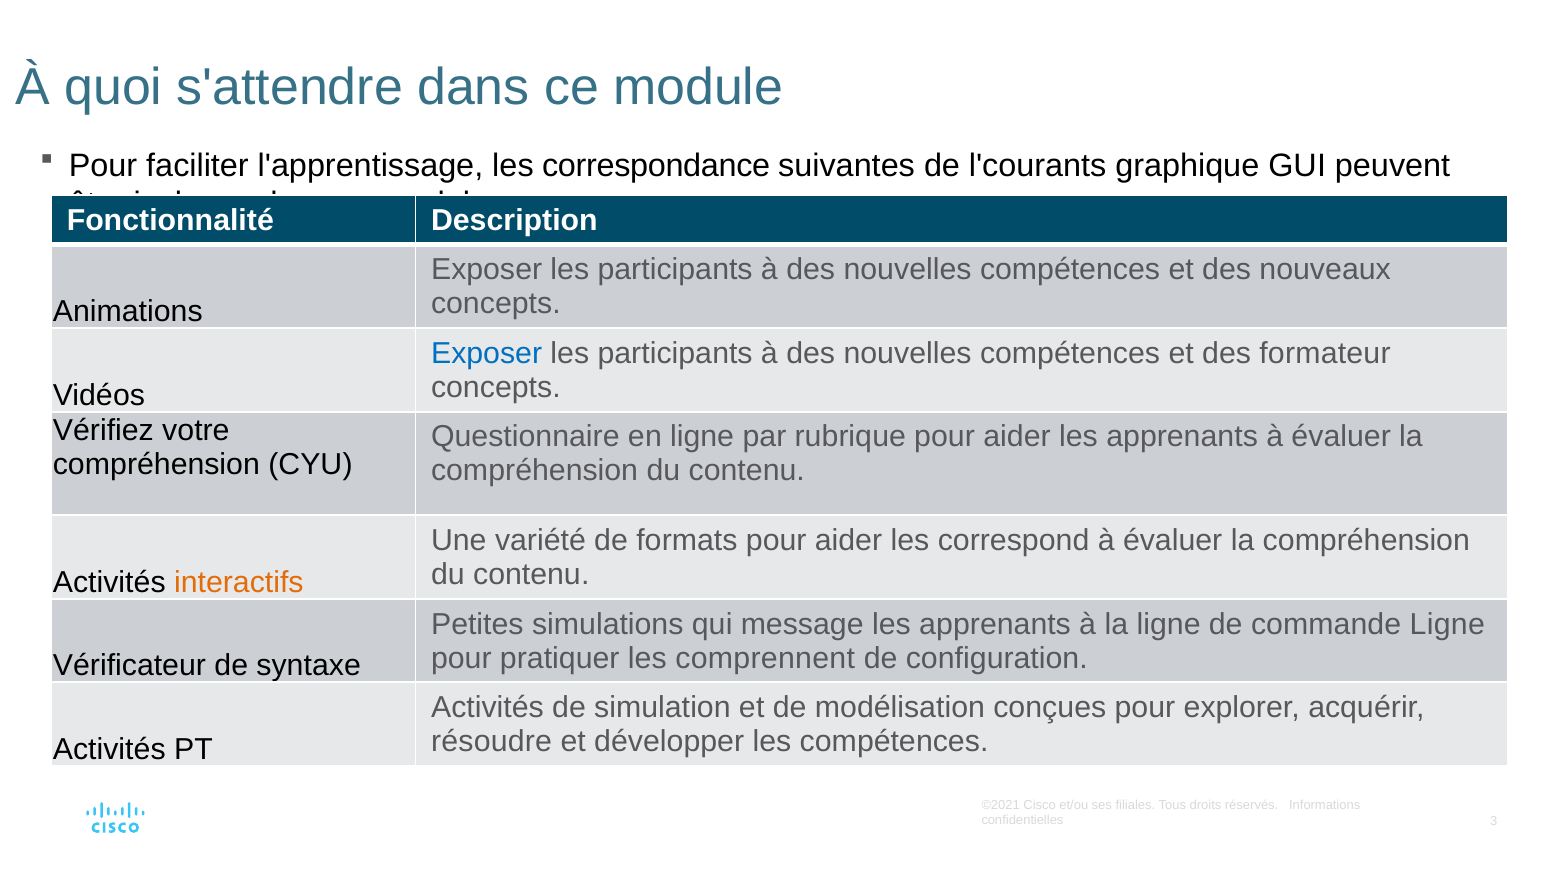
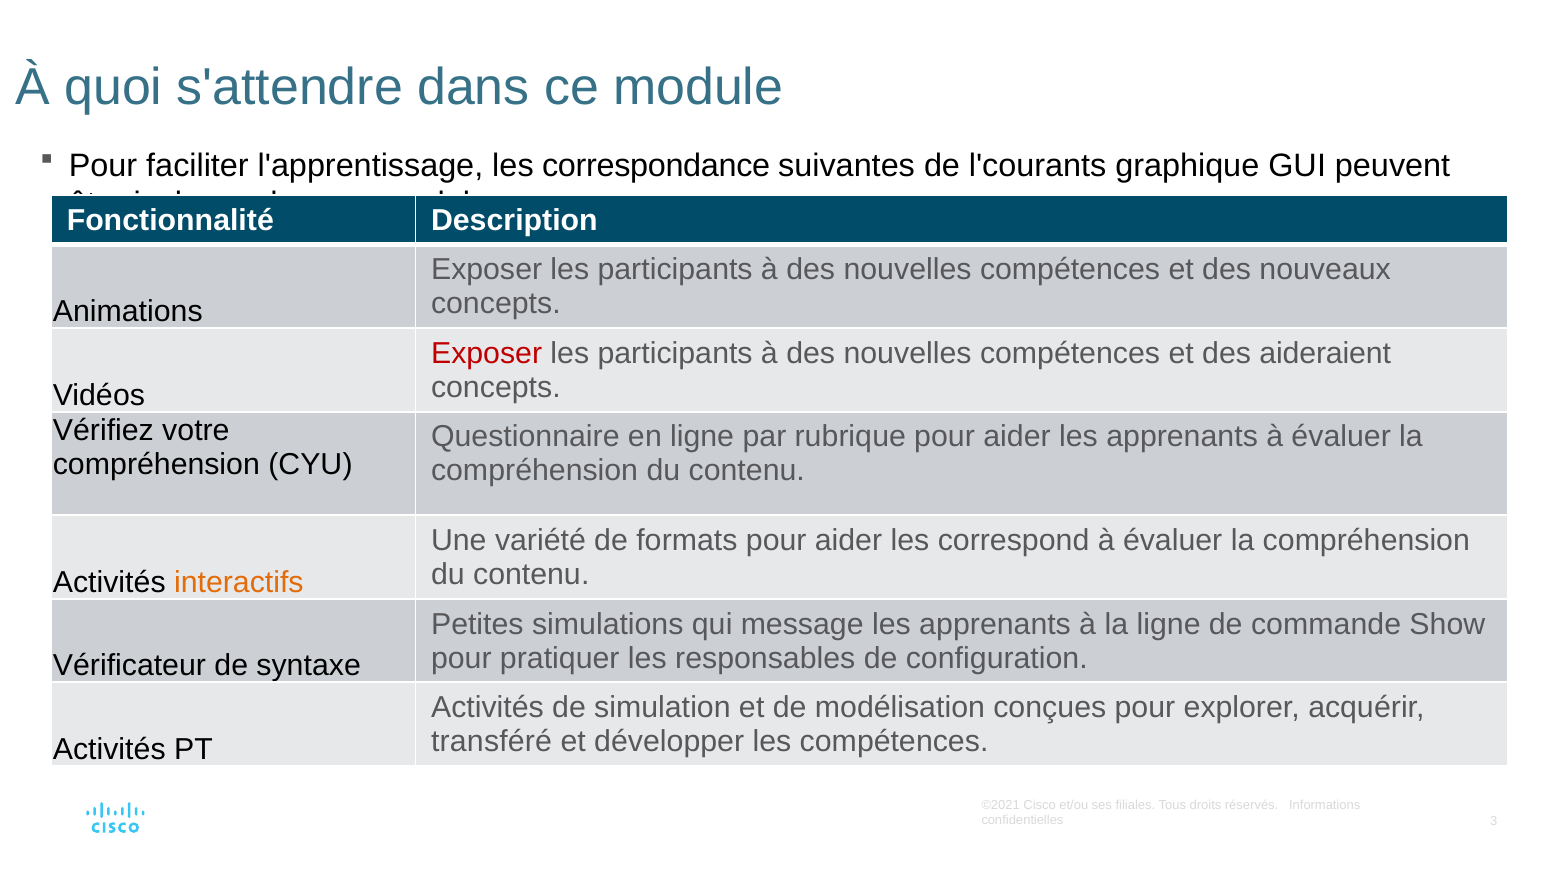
Exposer at (487, 353) colour: blue -> red
formateur: formateur -> aideraient
commande Ligne: Ligne -> Show
comprennent: comprennent -> responsables
résoudre: résoudre -> transféré
